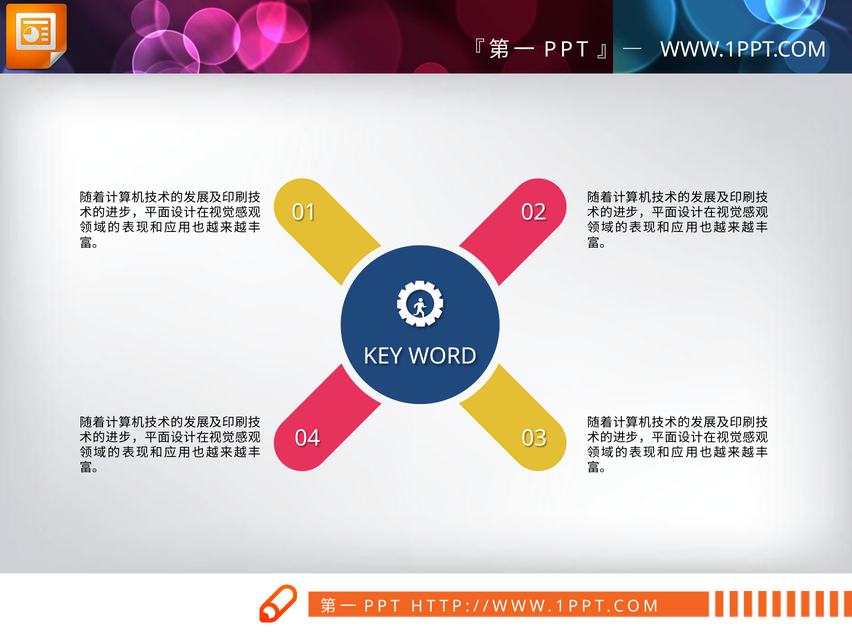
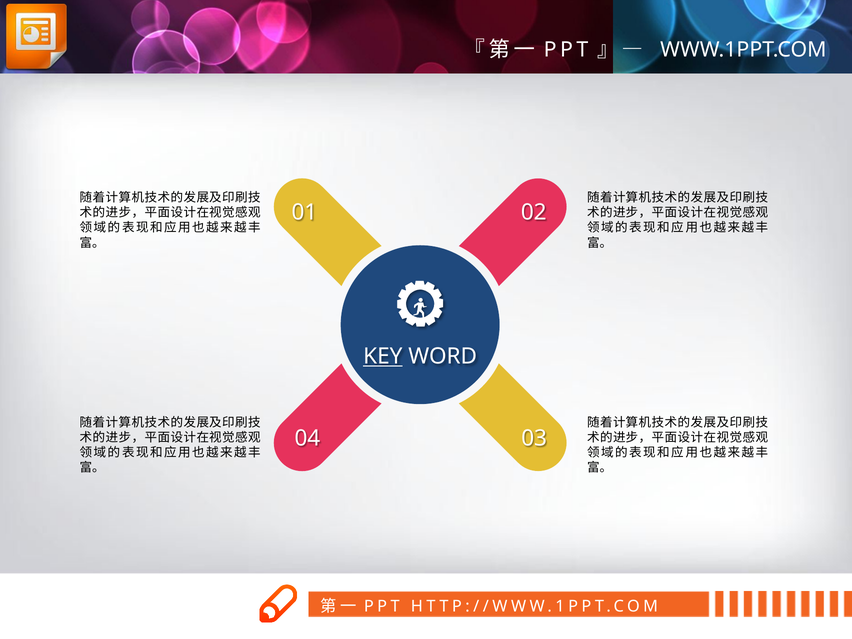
KEY underline: none -> present
